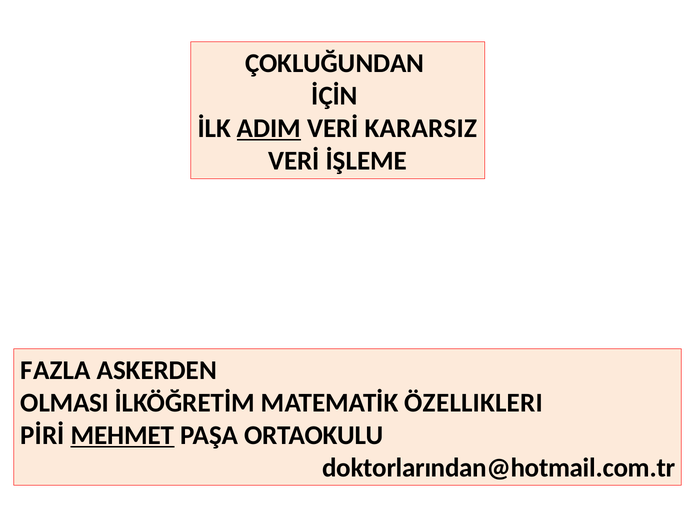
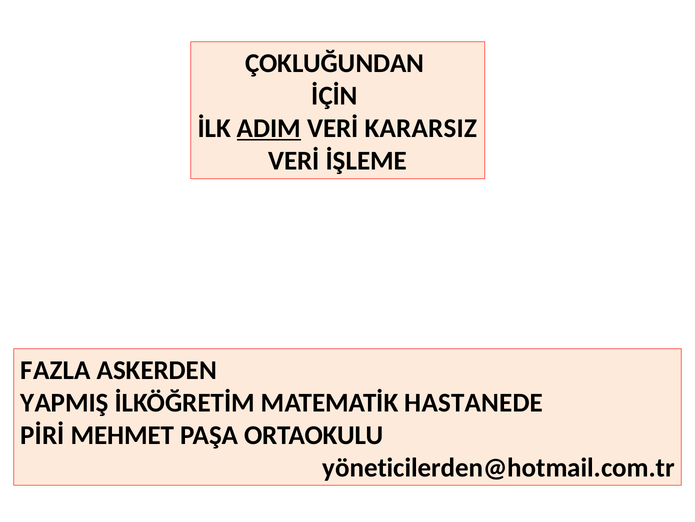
OLMASI: OLMASI -> YAPMIŞ
ÖZELLIKLERI: ÖZELLIKLERI -> HASTANEDE
MEHMET underline: present -> none
doktorlarından@hotmail.com.tr: doktorlarından@hotmail.com.tr -> yöneticilerden@hotmail.com.tr
